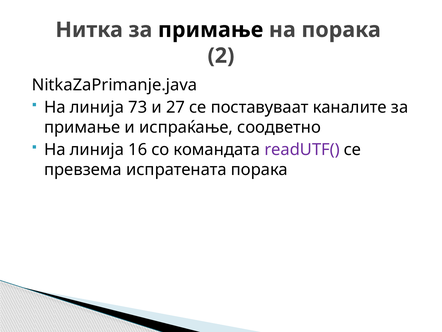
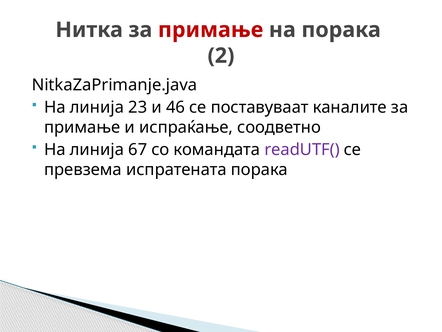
примање at (211, 30) colour: black -> red
73: 73 -> 23
27: 27 -> 46
16: 16 -> 67
